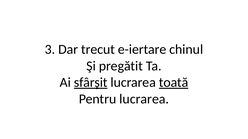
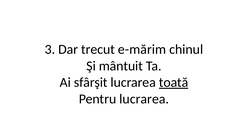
e-iertare: e-iertare -> e-mărim
pregătit: pregătit -> mântuit
sfârşit underline: present -> none
